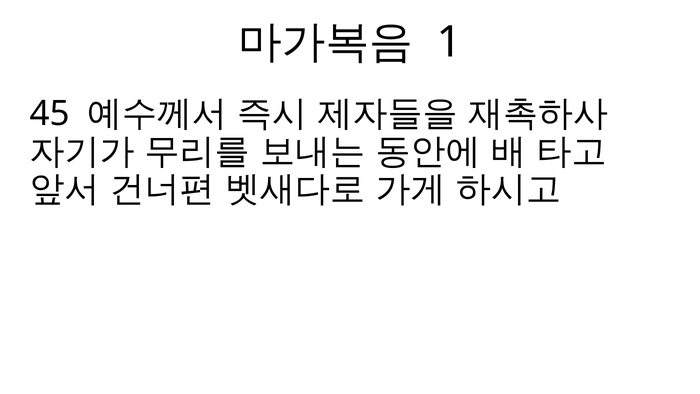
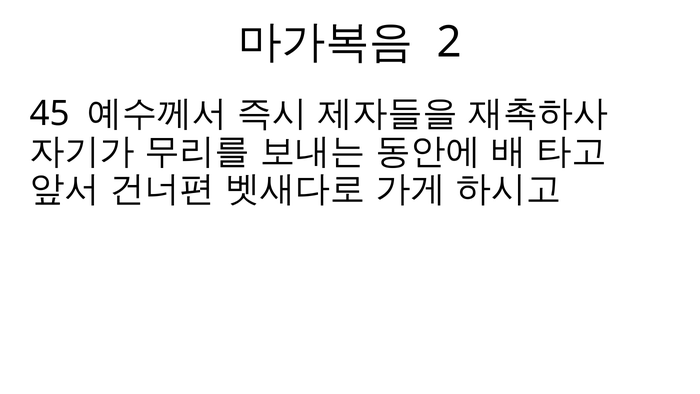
1: 1 -> 2
